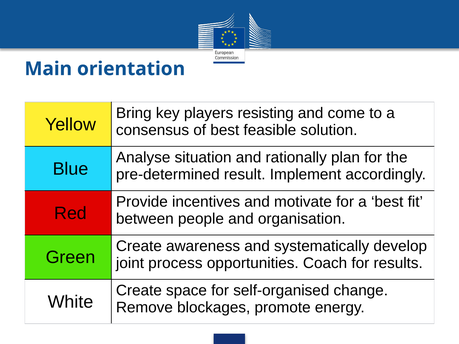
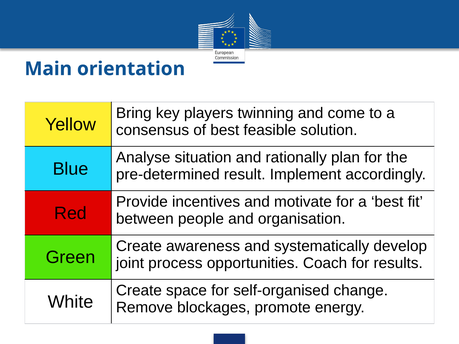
resisting: resisting -> twinning
